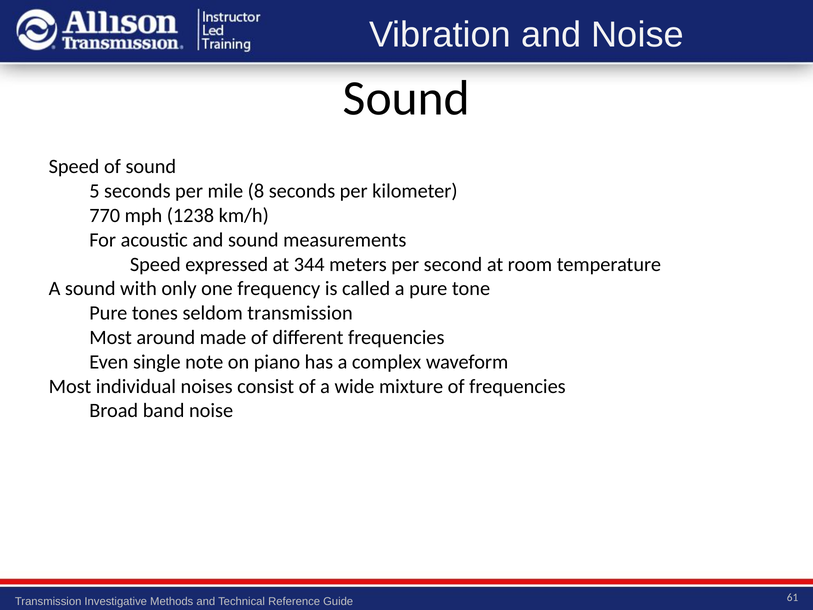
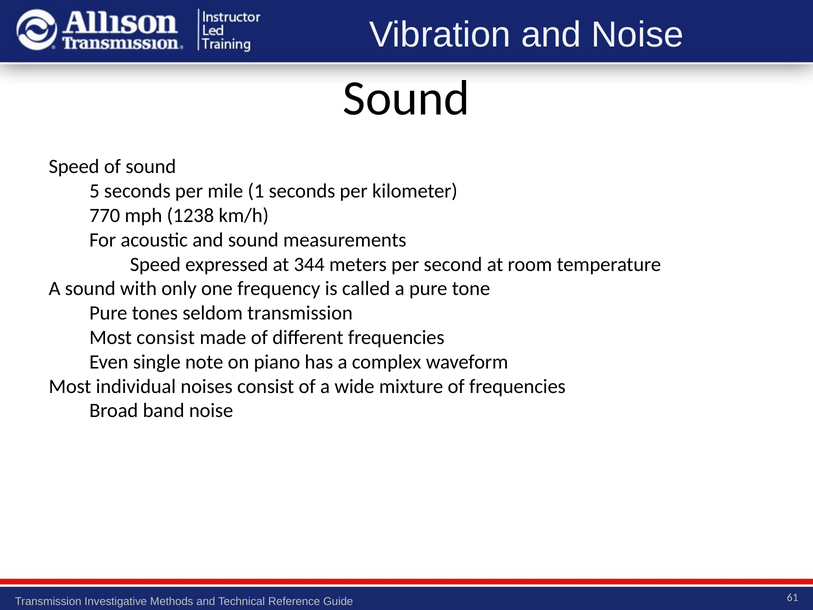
8: 8 -> 1
Most around: around -> consist
